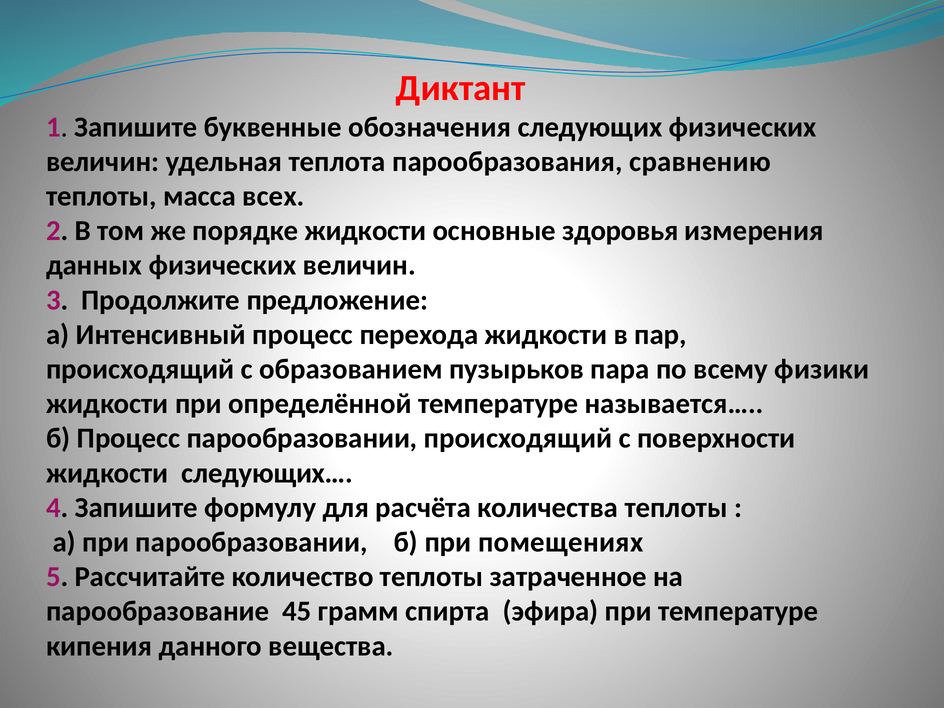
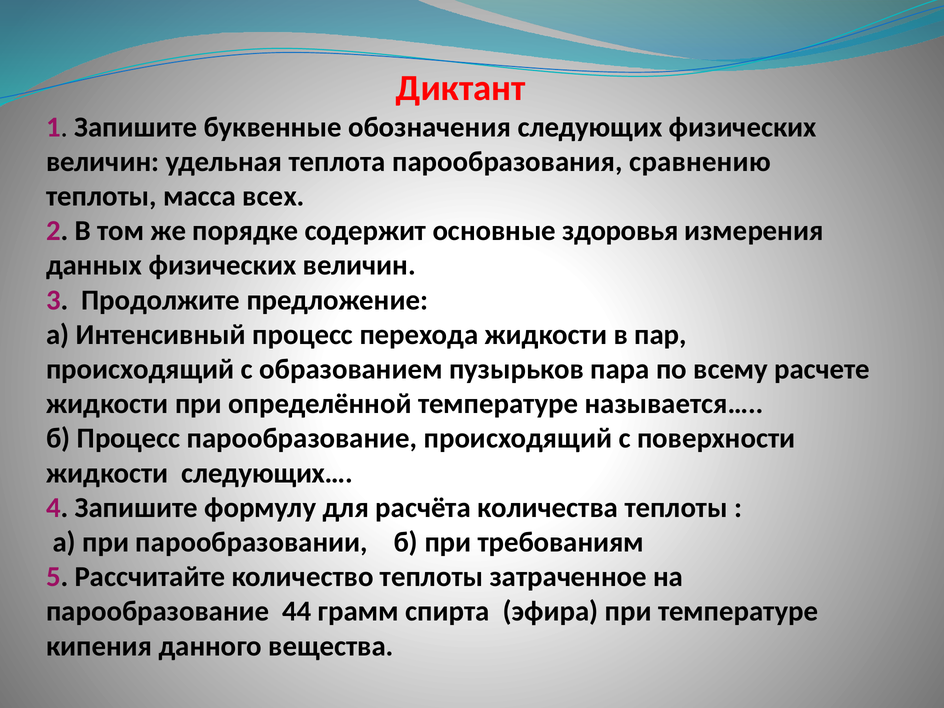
порядке жидкости: жидкости -> содержит
физики: физики -> расчете
Процесс парообразовании: парообразовании -> парообразование
помещениях: помещениях -> требованиям
45: 45 -> 44
